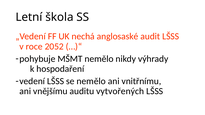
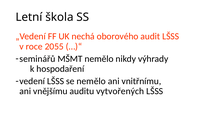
anglosaské: anglosaské -> oborového
2052: 2052 -> 2055
pohybuje: pohybuje -> seminářů
